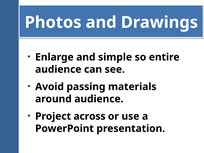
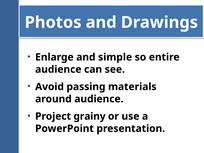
across: across -> grainy
